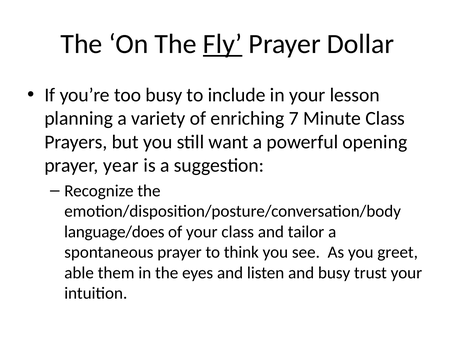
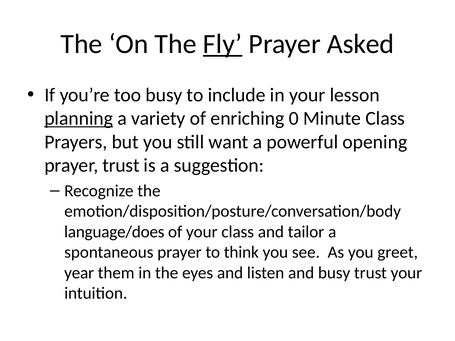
Dollar: Dollar -> Asked
planning underline: none -> present
7: 7 -> 0
prayer year: year -> trust
able: able -> year
